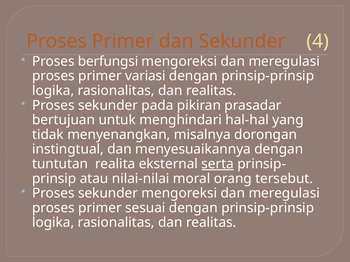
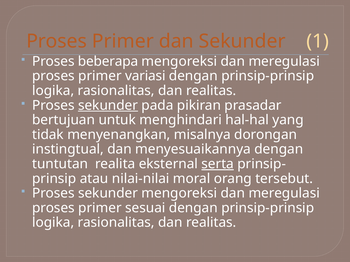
4: 4 -> 1
berfungsi: berfungsi -> beberapa
sekunder at (108, 105) underline: none -> present
